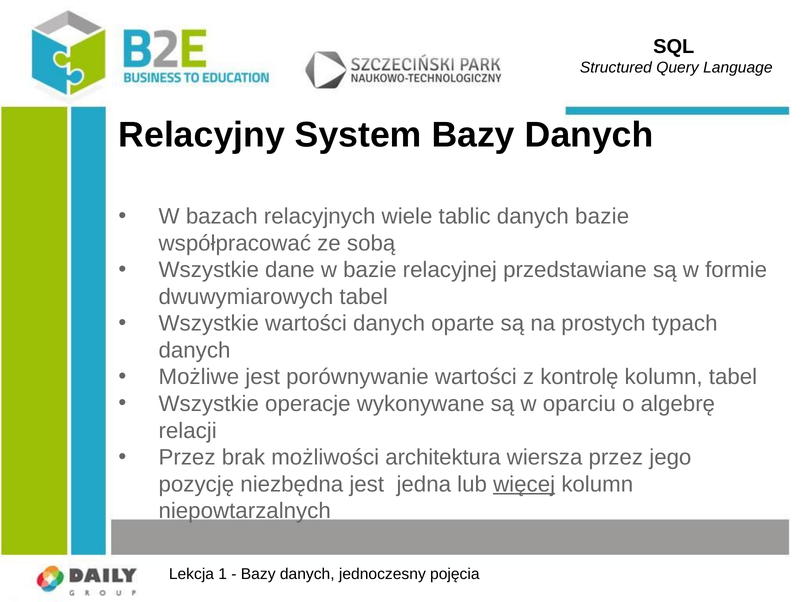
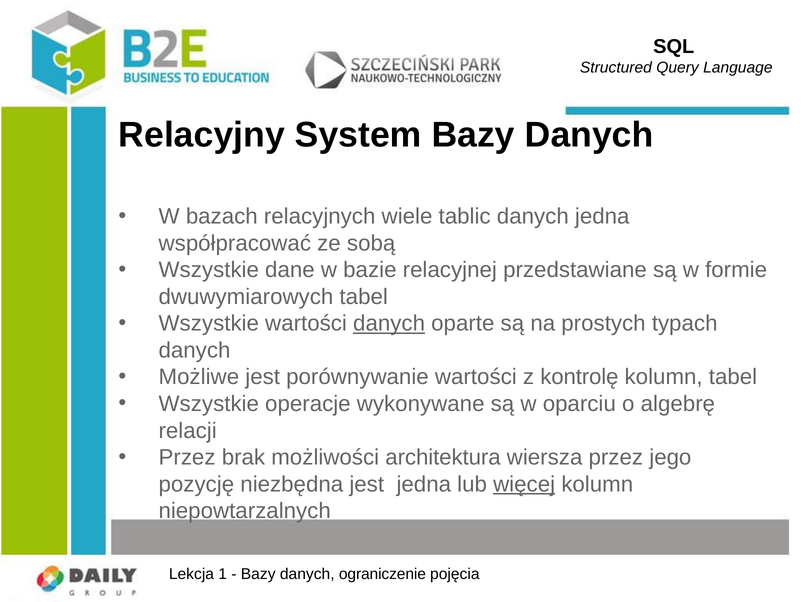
danych bazie: bazie -> jedna
danych at (389, 323) underline: none -> present
jednoczesny: jednoczesny -> ograniczenie
